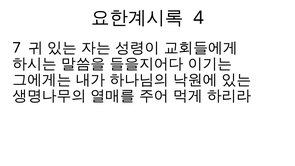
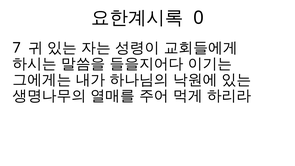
4: 4 -> 0
